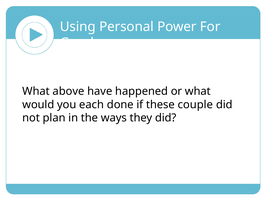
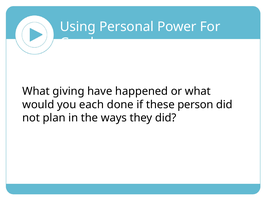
above: above -> giving
couple: couple -> person
